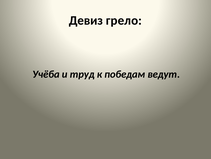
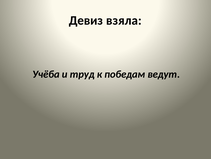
грело: грело -> взяла
